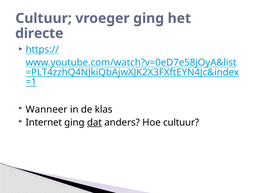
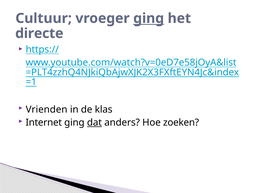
ging at (149, 18) underline: none -> present
Wanneer: Wanneer -> Vrienden
Hoe cultuur: cultuur -> zoeken
